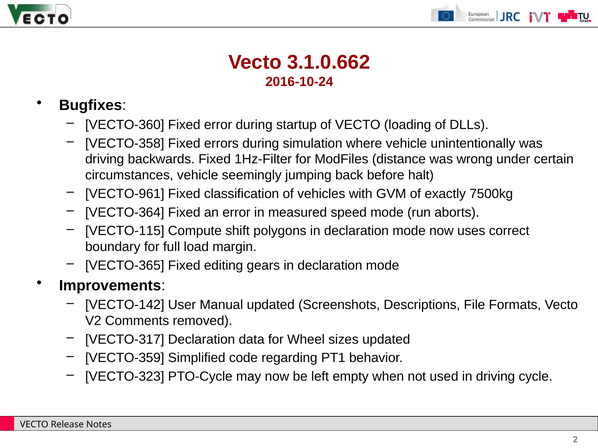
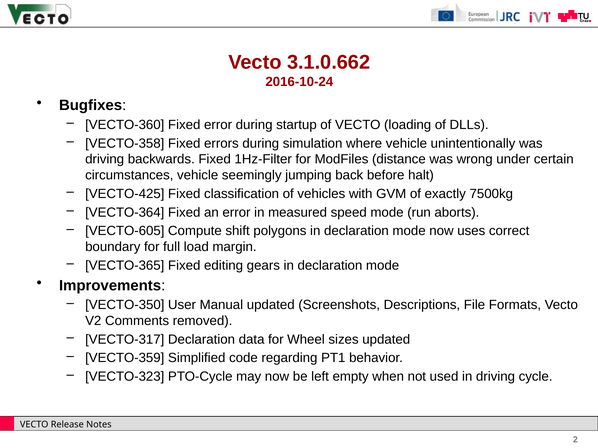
VECTO-961: VECTO-961 -> VECTO-425
VECTO-115: VECTO-115 -> VECTO-605
VECTO-142: VECTO-142 -> VECTO-350
